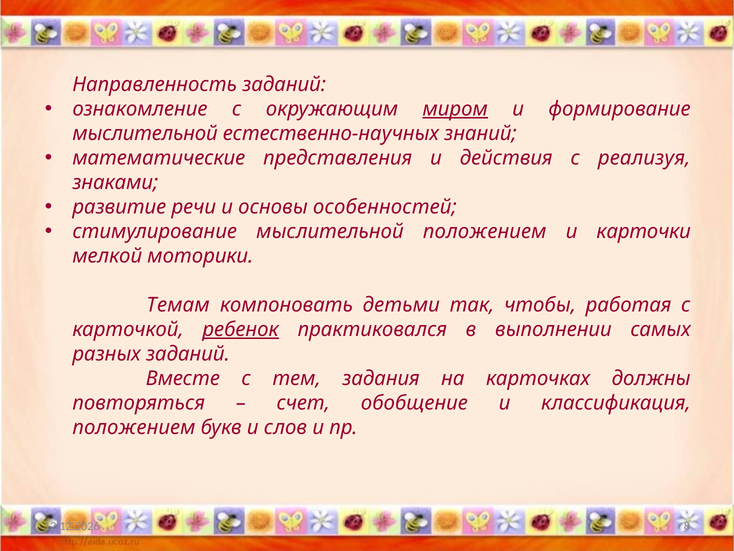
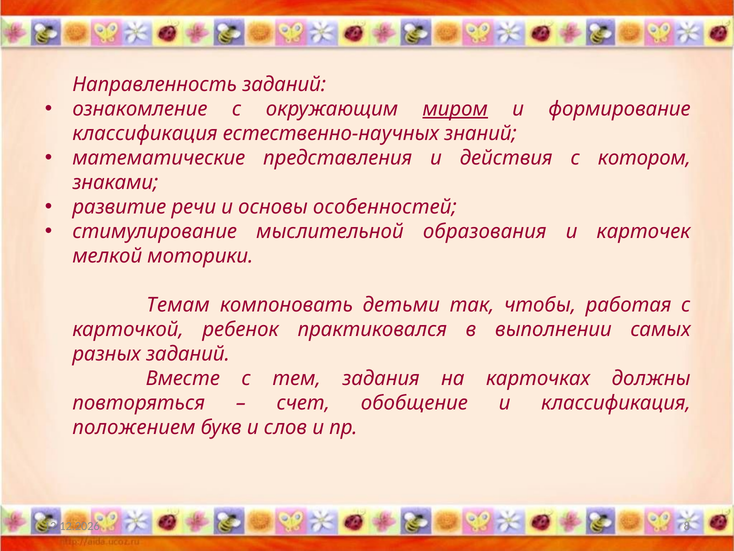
мыслительной at (145, 133): мыслительной -> классификация
реализуя: реализуя -> котором
мыслительной положением: положением -> образования
карточки: карточки -> карточек
ребенок underline: present -> none
